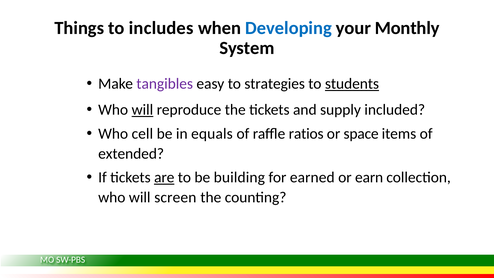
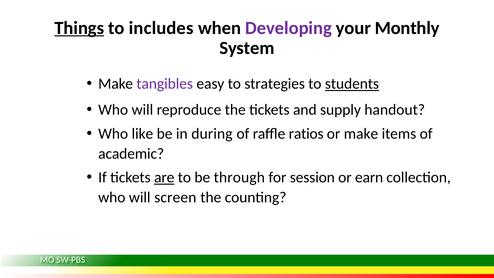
Things underline: none -> present
Developing colour: blue -> purple
will at (142, 110) underline: present -> none
included: included -> handout
cell: cell -> like
equals: equals -> during
or space: space -> make
extended: extended -> academic
building: building -> through
earned: earned -> session
